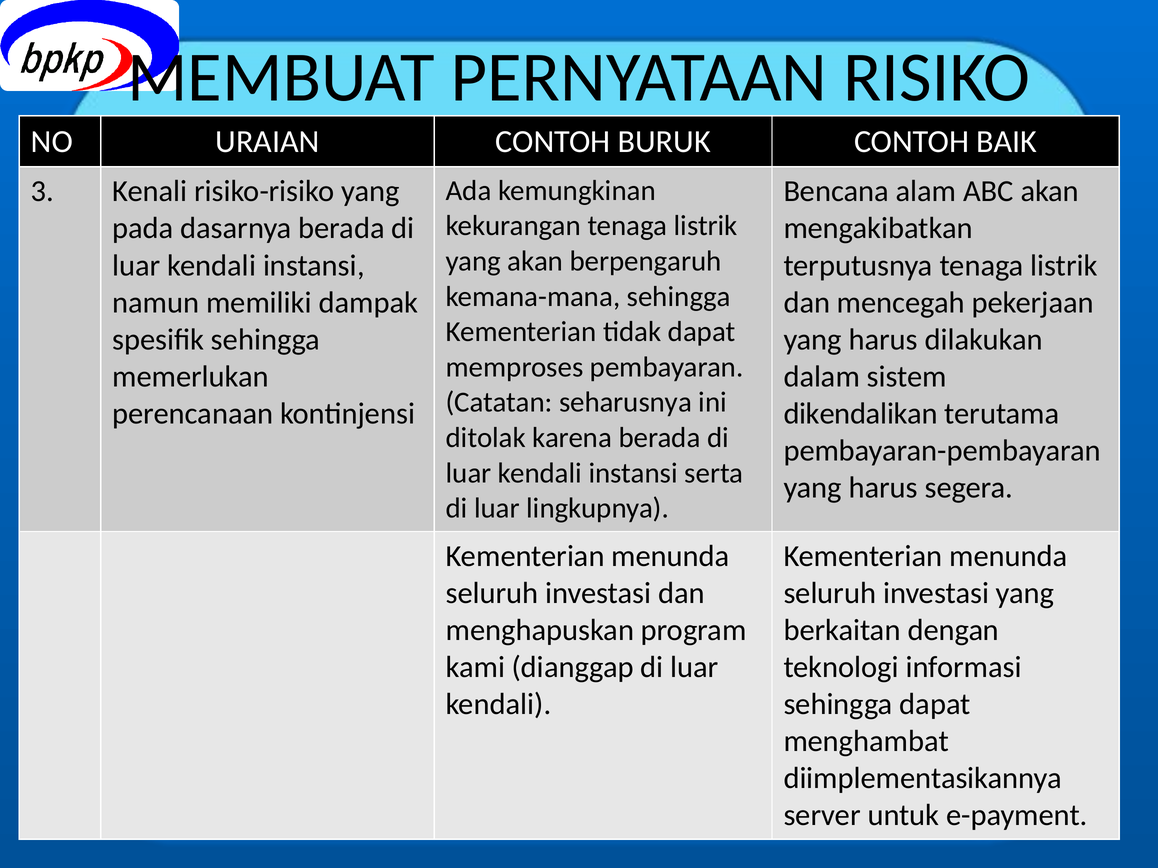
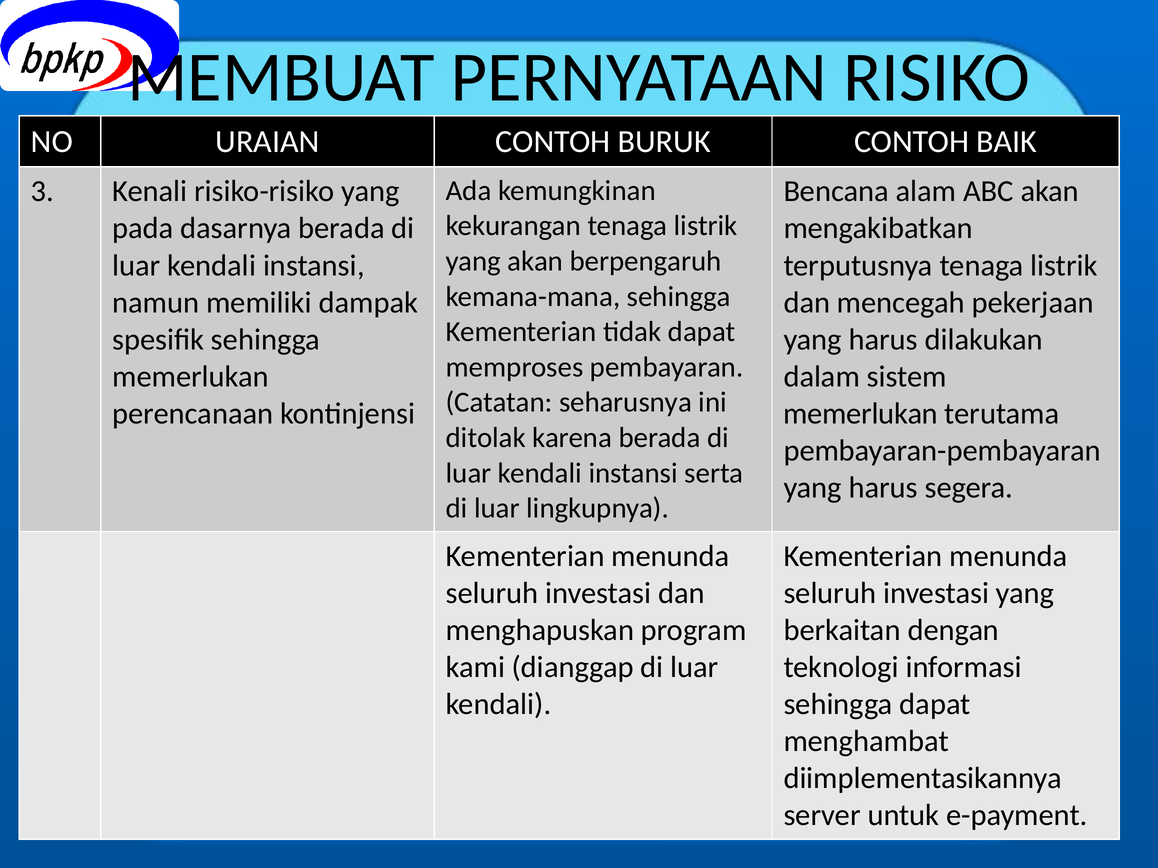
dikendalikan at (861, 414): dikendalikan -> memerlukan
